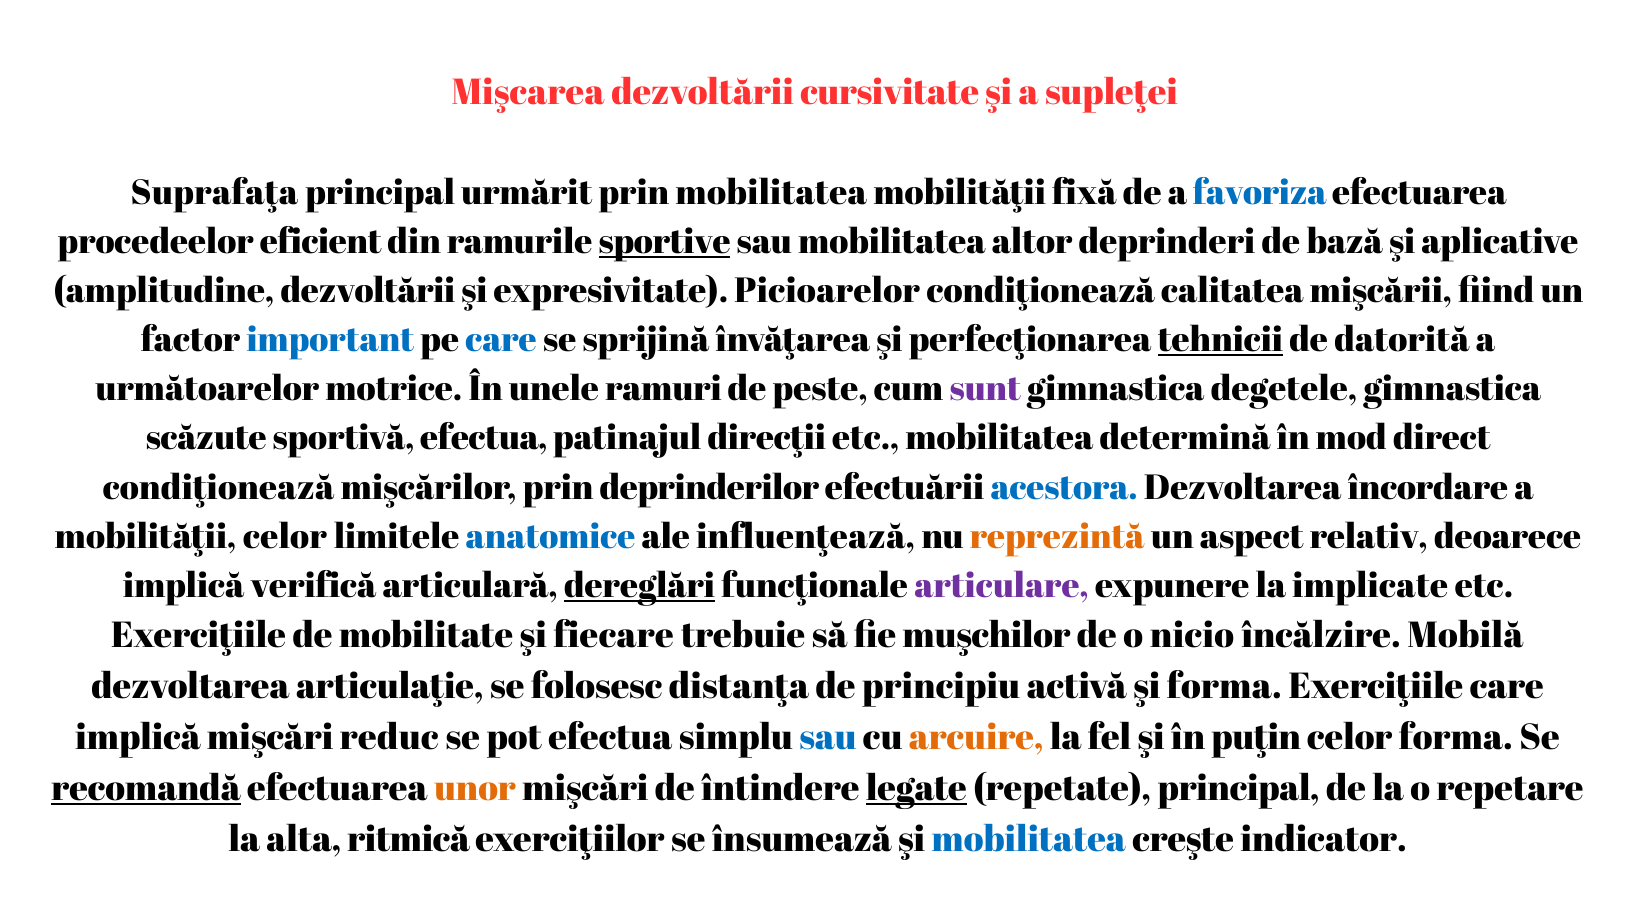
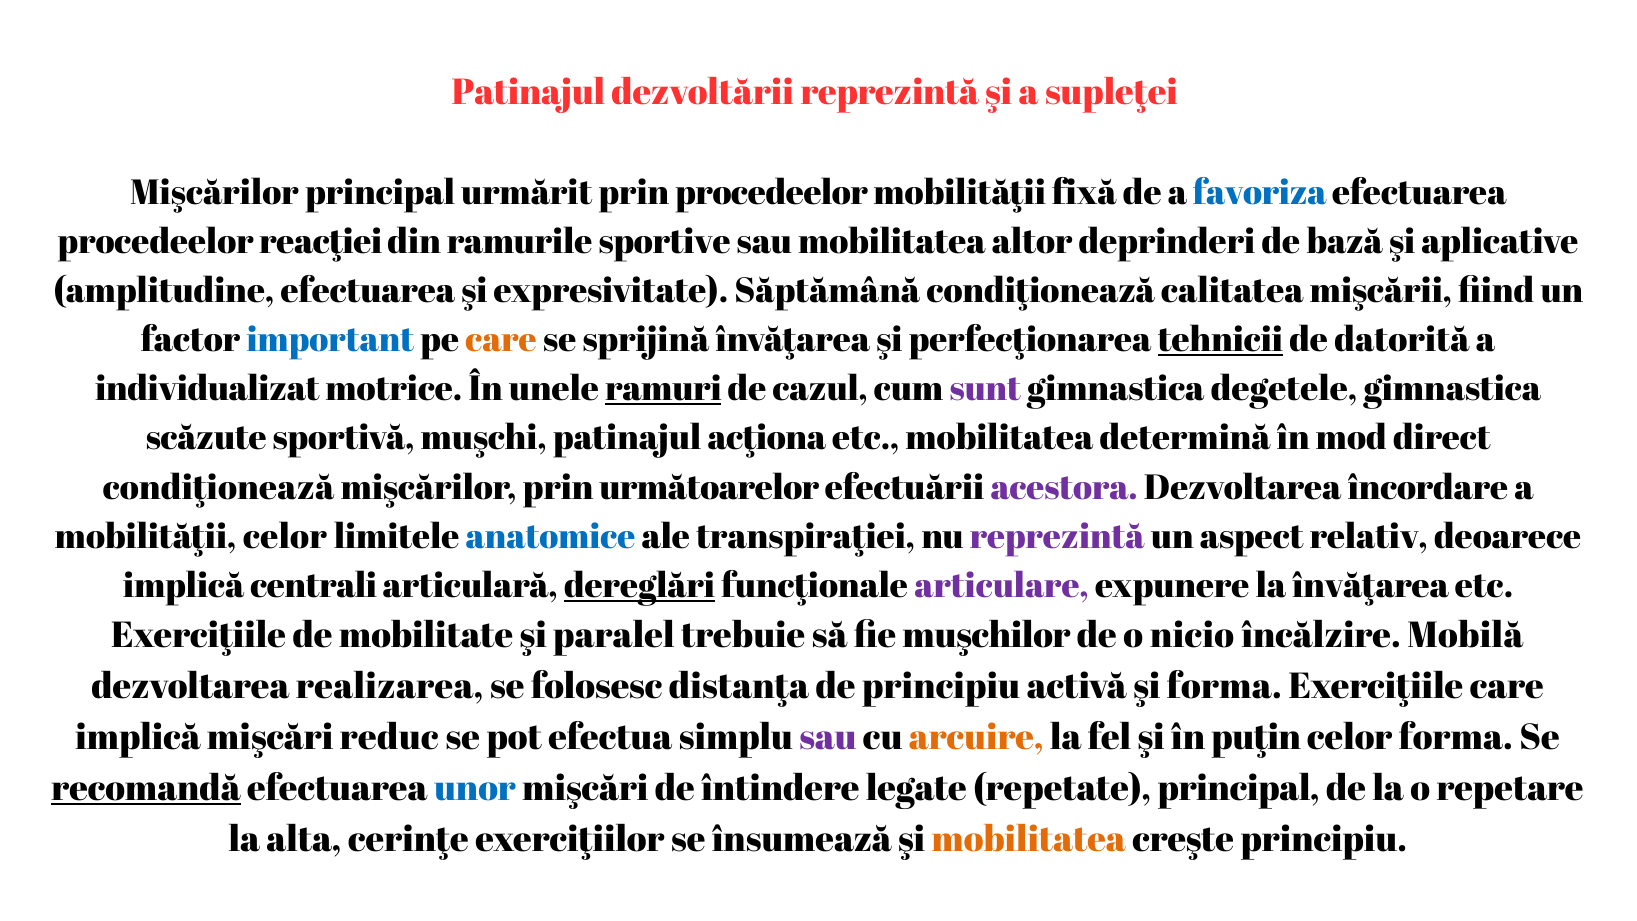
Mişcarea at (528, 92): Mişcarea -> Patinajul
dezvoltării cursivitate: cursivitate -> reprezintă
Suprafaţa at (214, 193): Suprafaţa -> Mişcărilor
prin mobilitatea: mobilitatea -> procedeelor
eficient: eficient -> reacţiei
sportive underline: present -> none
amplitudine dezvoltării: dezvoltării -> efectuarea
Picioarelor: Picioarelor -> Săptămână
care at (501, 340) colour: blue -> orange
următoarelor: următoarelor -> individualizat
ramuri underline: none -> present
peste: peste -> cazul
sportivă efectua: efectua -> muşchi
direcţii: direcţii -> acţiona
deprinderilor: deprinderilor -> următoarelor
acestora colour: blue -> purple
influenţează: influenţează -> transpiraţiei
reprezintă at (1057, 537) colour: orange -> purple
verifică: verifică -> centrali
la implicate: implicate -> învăţarea
fiecare: fiecare -> paralel
articulaţie: articulaţie -> realizarea
sau at (828, 737) colour: blue -> purple
unor colour: orange -> blue
legate underline: present -> none
ritmică: ritmică -> cerinţe
mobilitatea at (1029, 839) colour: blue -> orange
creşte indicator: indicator -> principiu
